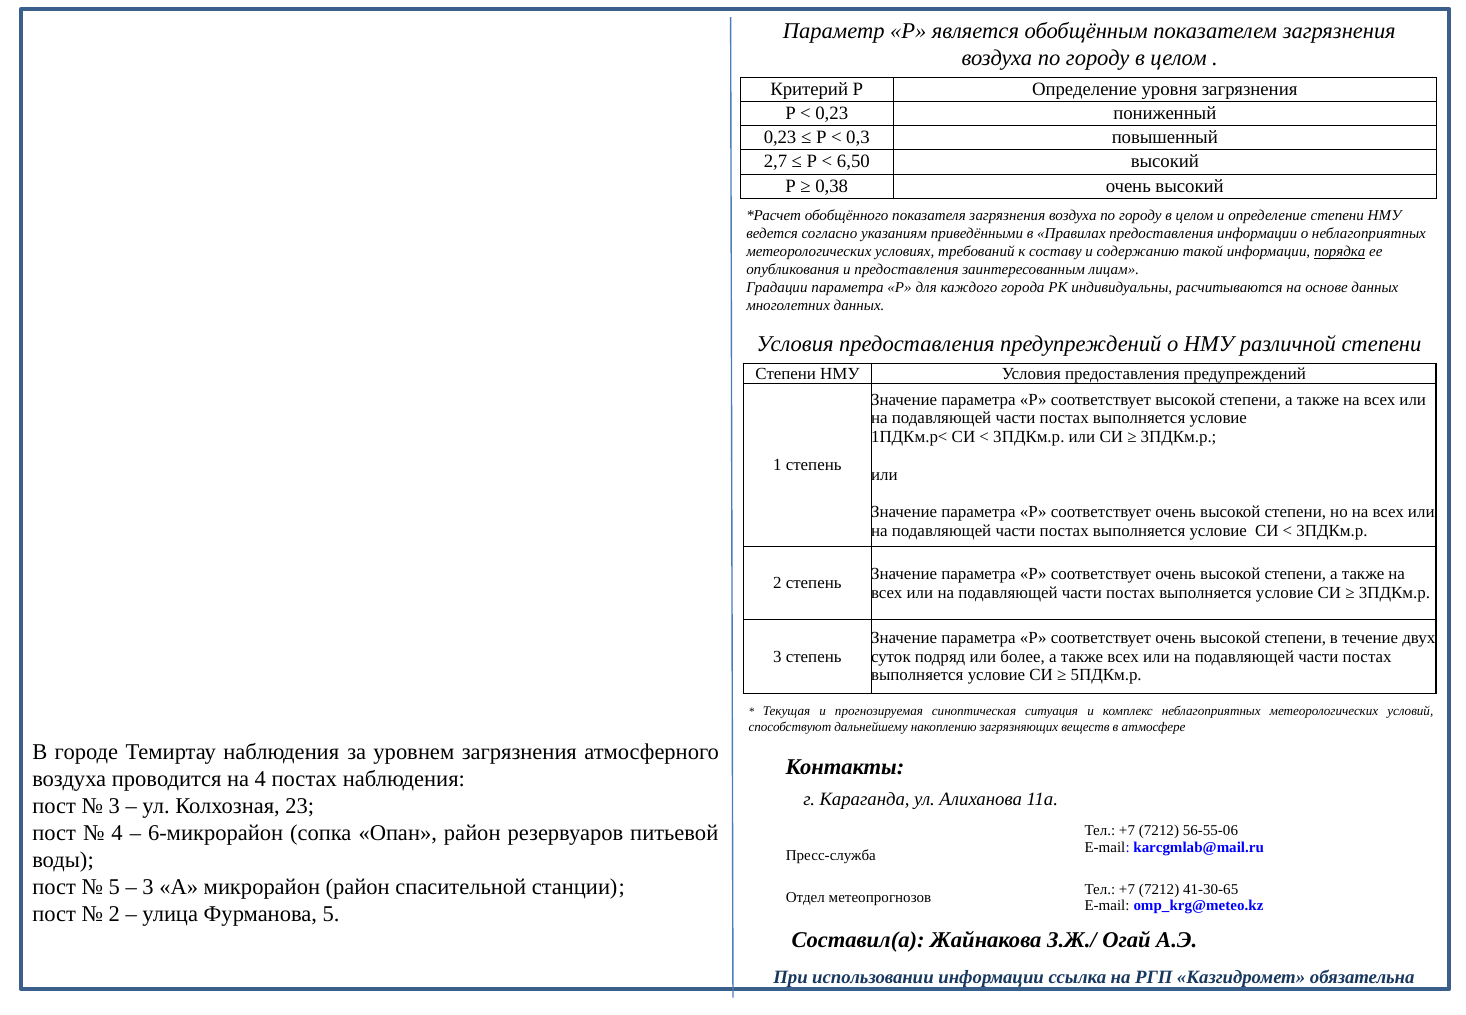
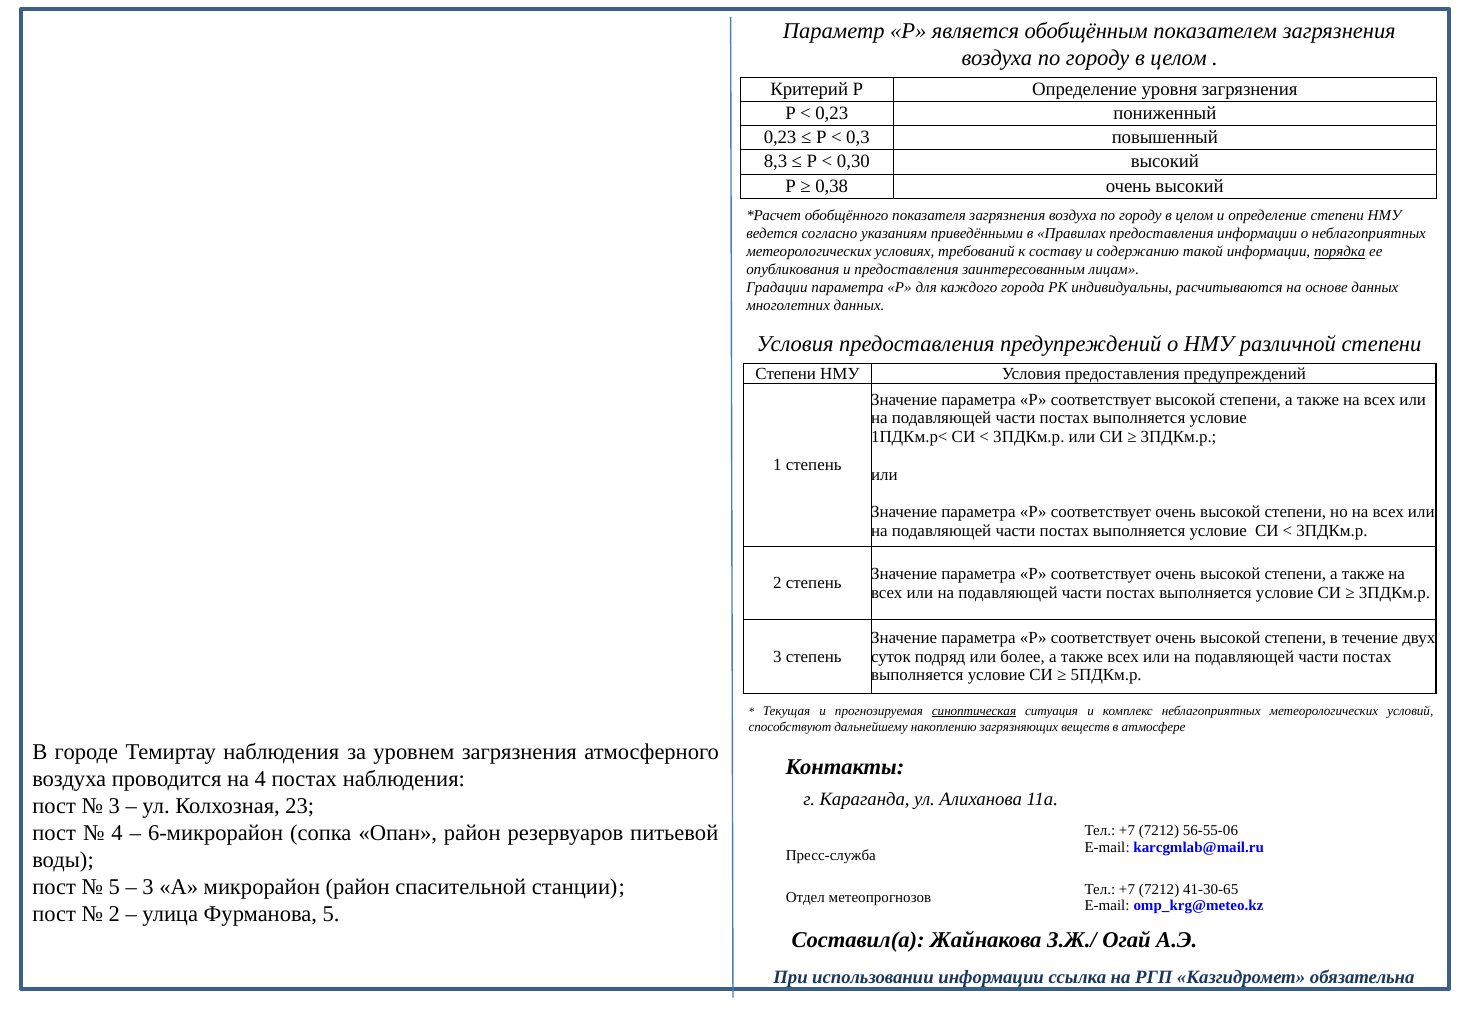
2,7: 2,7 -> 8,3
6,50: 6,50 -> 0,30
синоптическая underline: none -> present
